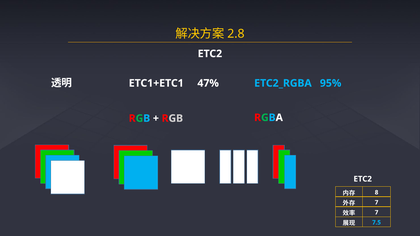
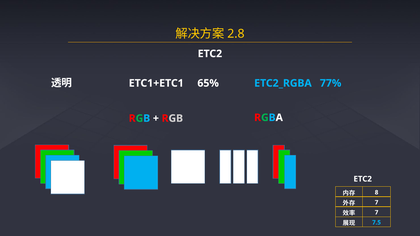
95%: 95% -> 77%
47%: 47% -> 65%
